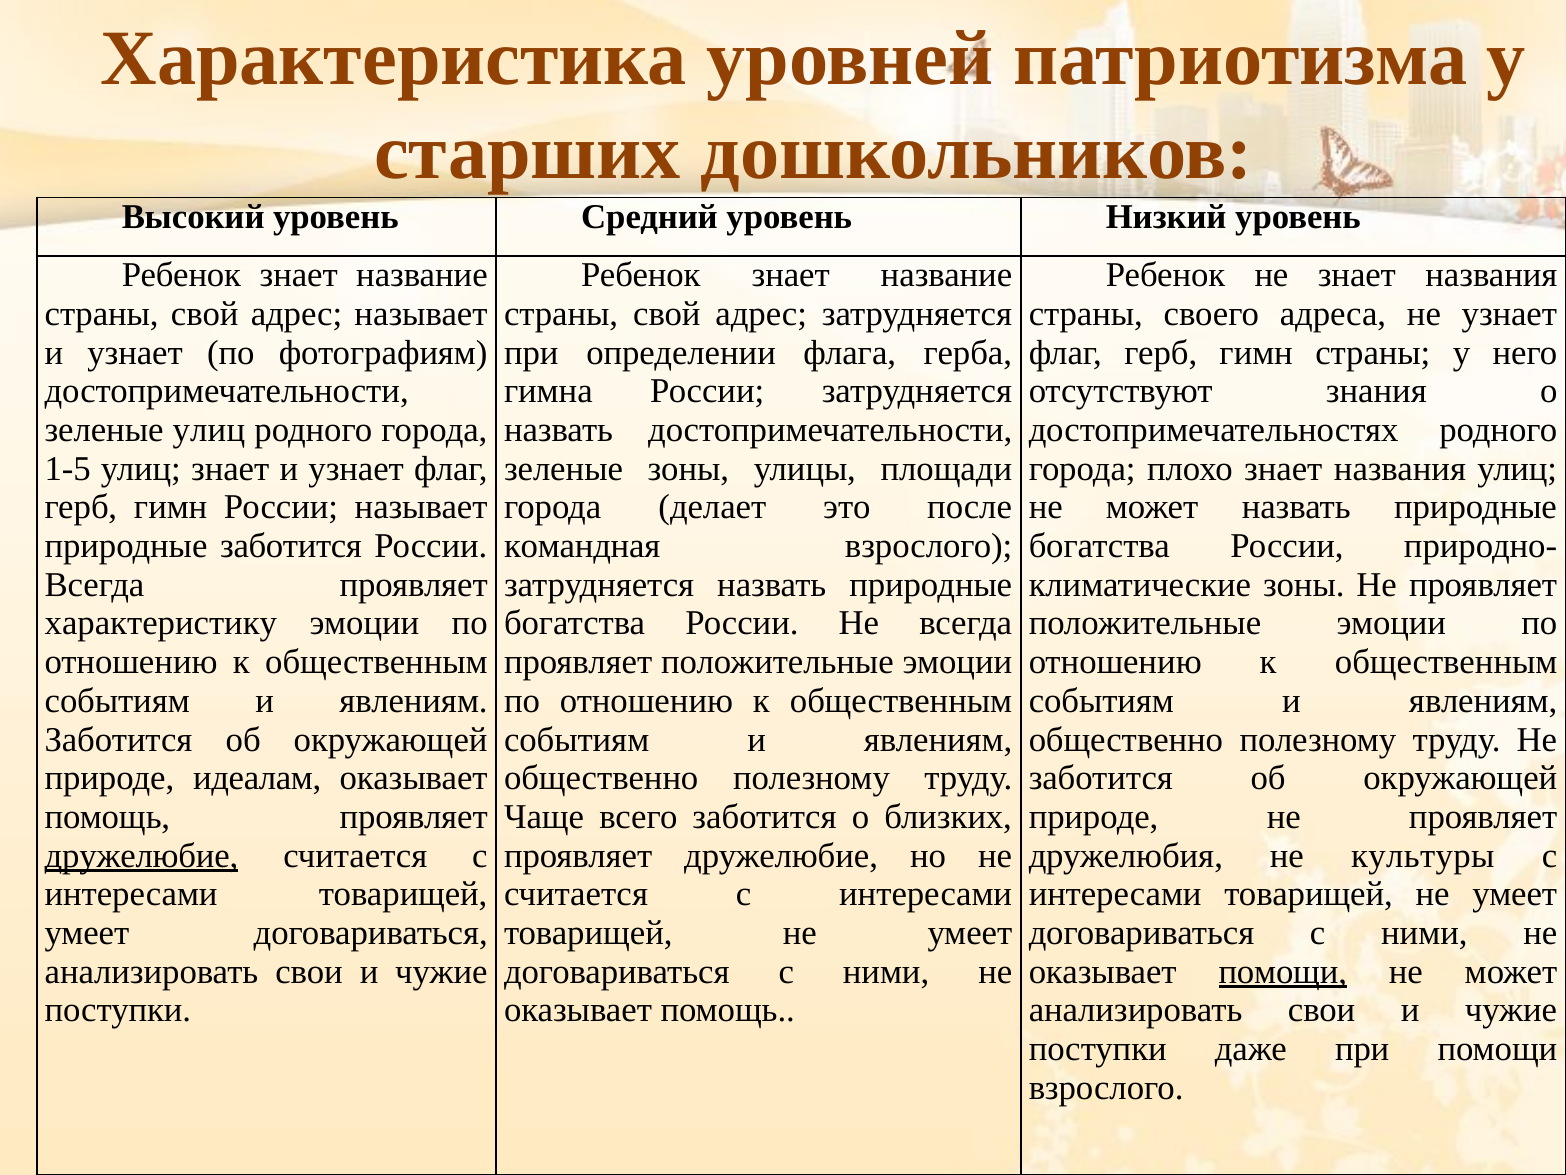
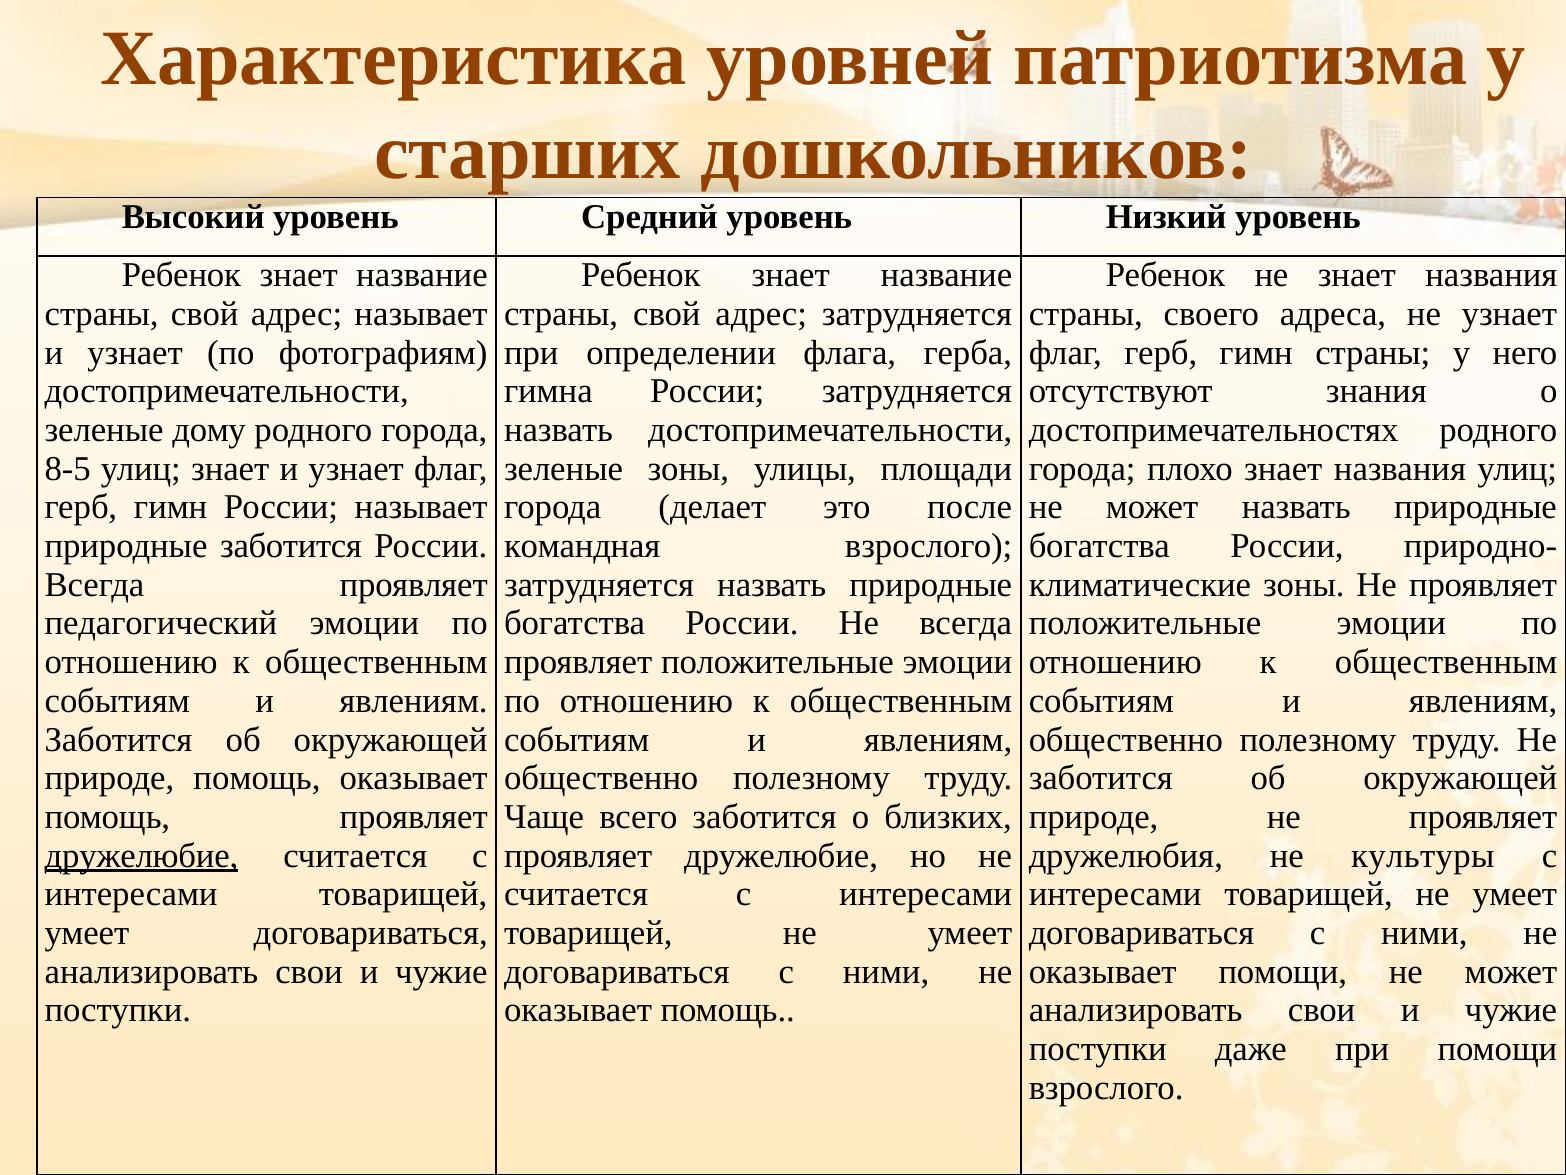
зеленые улиц: улиц -> дому
1-5: 1-5 -> 8-5
характеристику: характеристику -> педагогический
природе идеалам: идеалам -> помощь
помощи at (1283, 971) underline: present -> none
